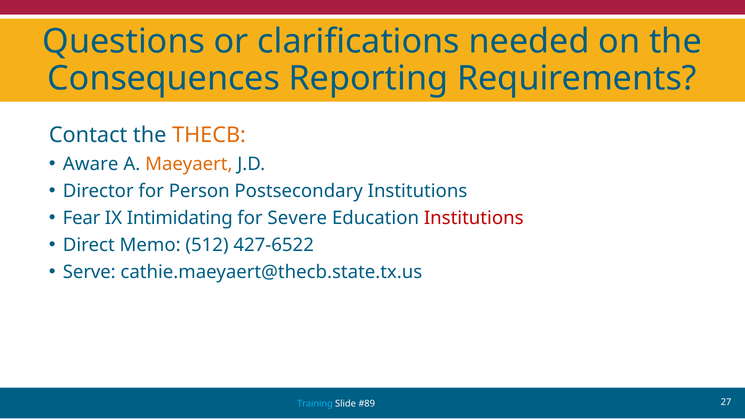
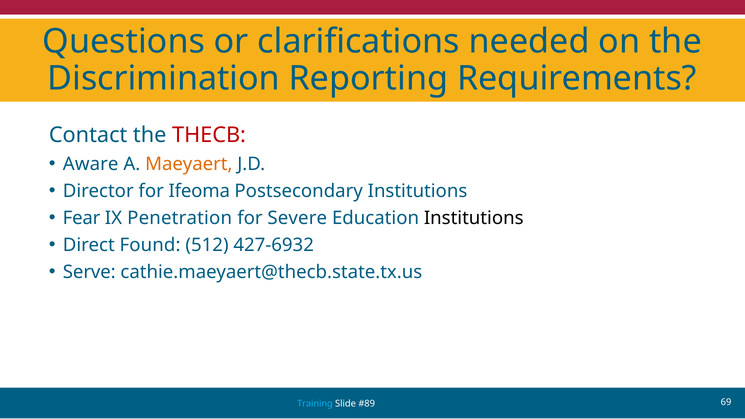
Consequences: Consequences -> Discrimination
THECB colour: orange -> red
Person: Person -> Ifeoma
Intimidating: Intimidating -> Penetration
Institutions at (474, 218) colour: red -> black
Memo: Memo -> Found
427-6522: 427-6522 -> 427-6932
27: 27 -> 69
